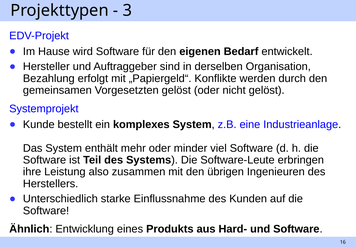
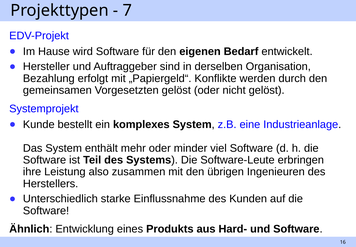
3: 3 -> 7
